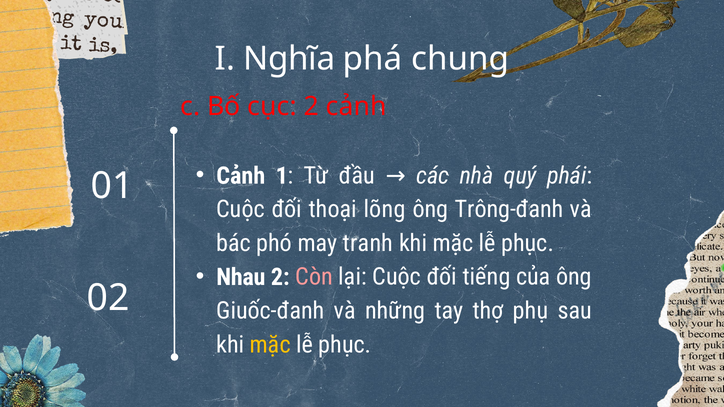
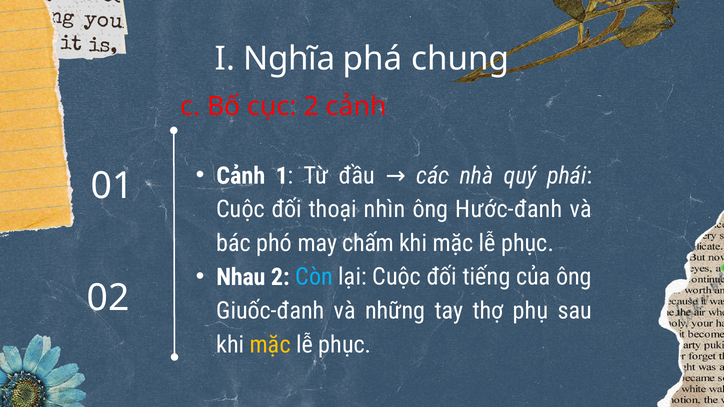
lõng: lõng -> nhìn
Trông-đanh: Trông-đanh -> Hước-đanh
tranh: tranh -> chấm
Còn colour: pink -> light blue
